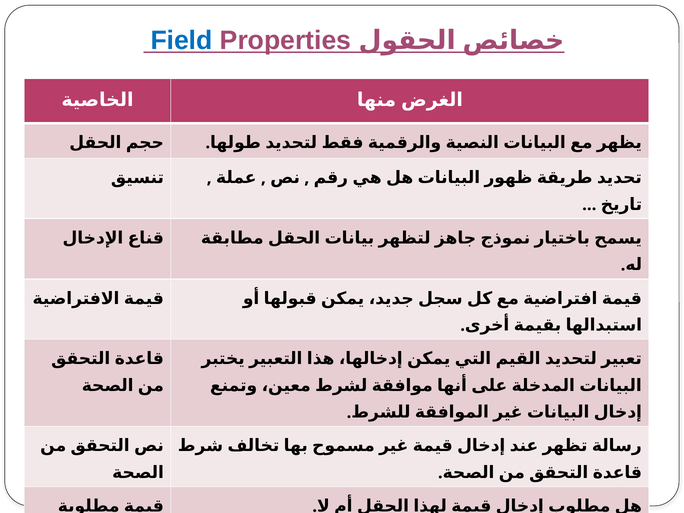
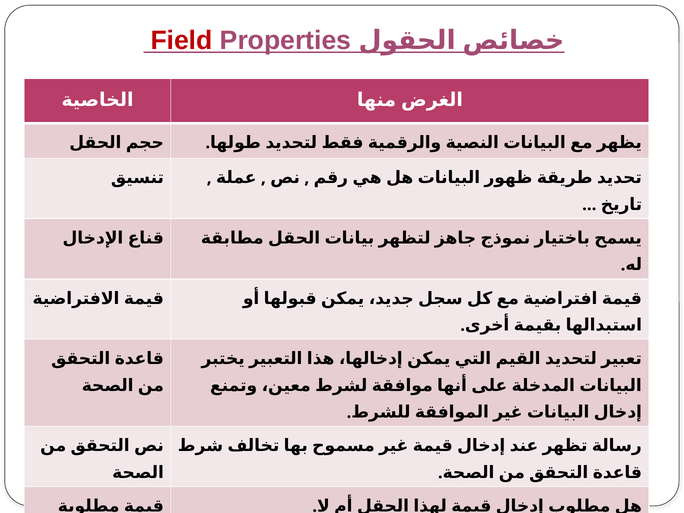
Field colour: blue -> red
